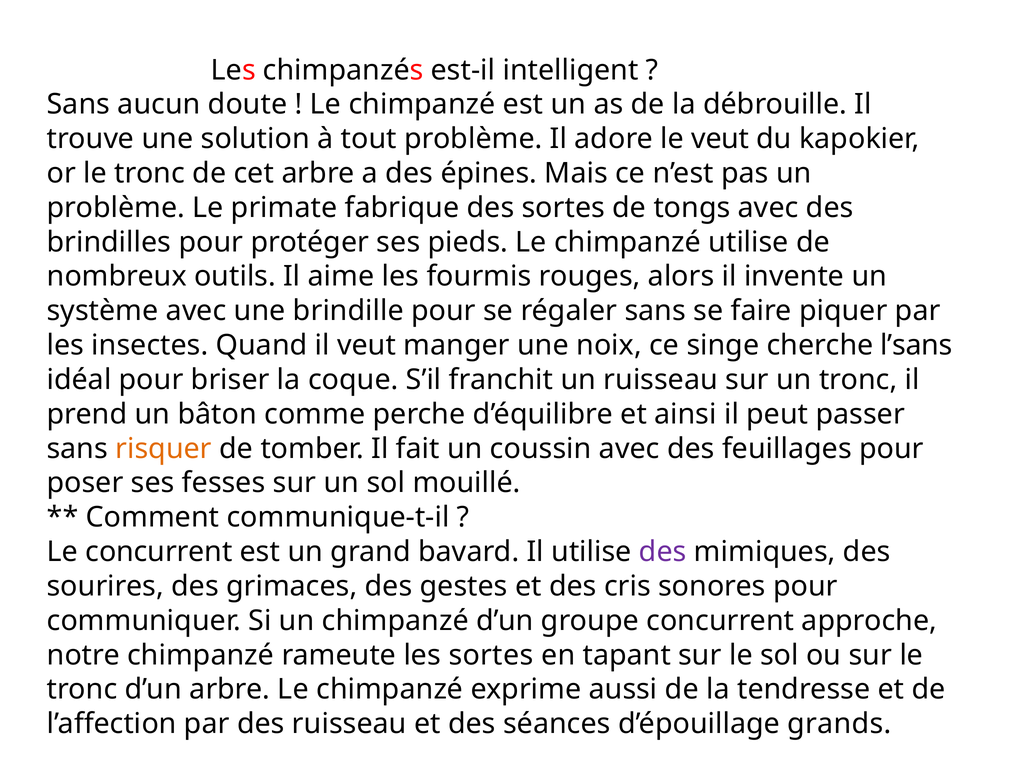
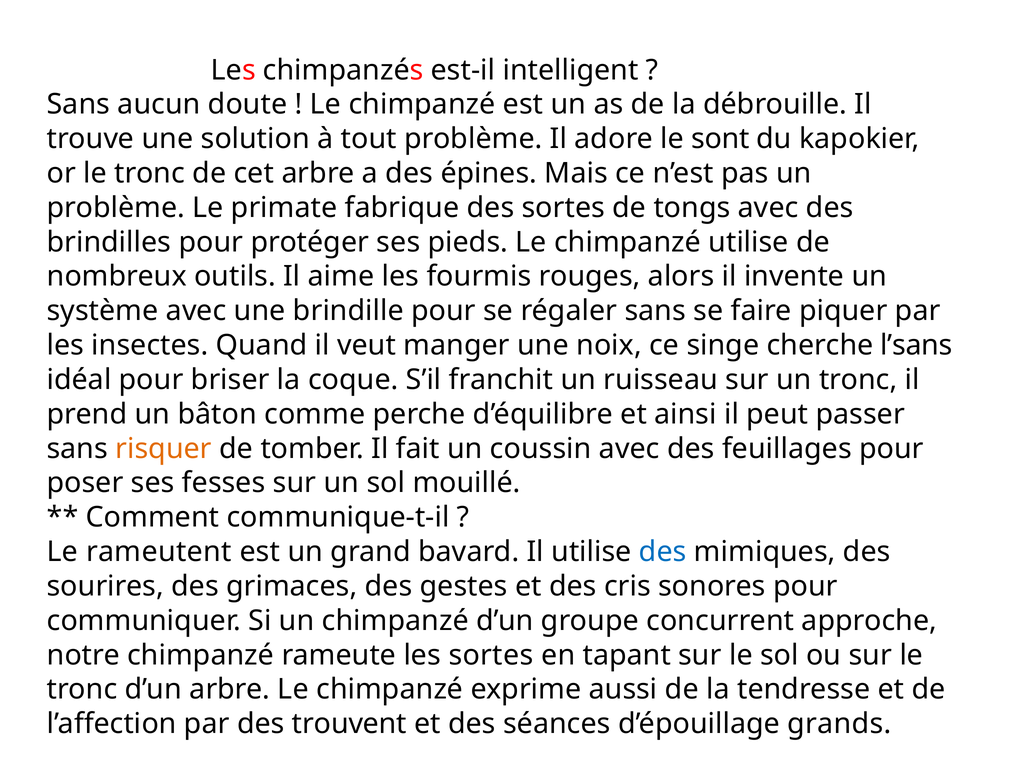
le veut: veut -> sont
Le concurrent: concurrent -> rameutent
des at (663, 551) colour: purple -> blue
des ruisseau: ruisseau -> trouvent
